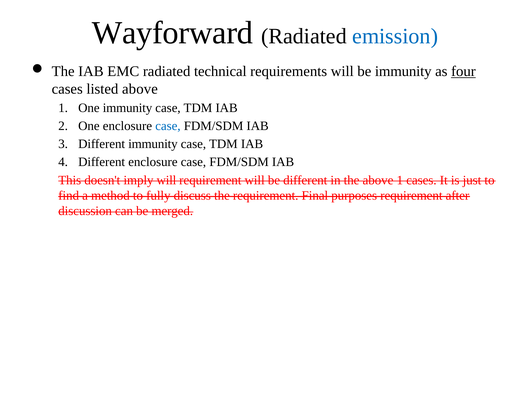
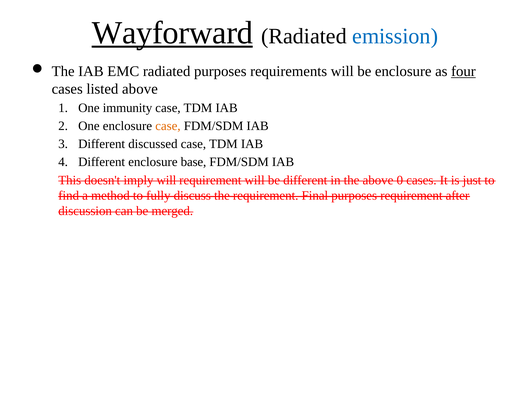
Wayforward underline: none -> present
radiated technical: technical -> purposes
be immunity: immunity -> enclosure
case at (168, 126) colour: blue -> orange
Different immunity: immunity -> discussed
Different enclosure case: case -> base
the above 1: 1 -> 0
